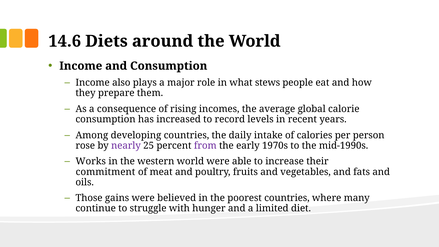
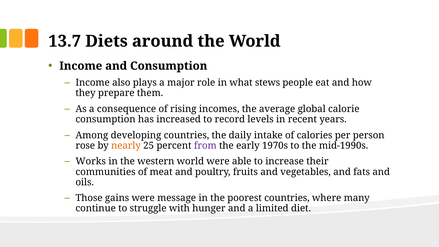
14.6: 14.6 -> 13.7
nearly colour: purple -> orange
commitment: commitment -> communities
believed: believed -> message
